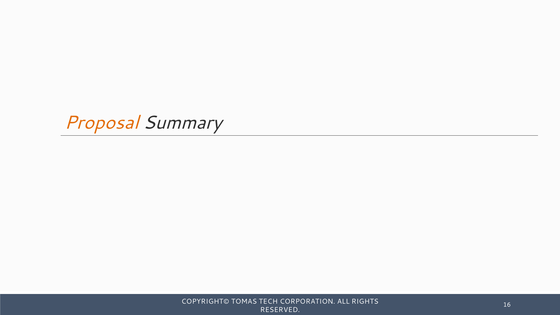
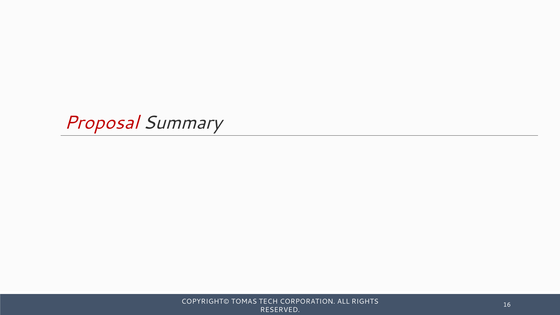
Proposal colour: orange -> red
